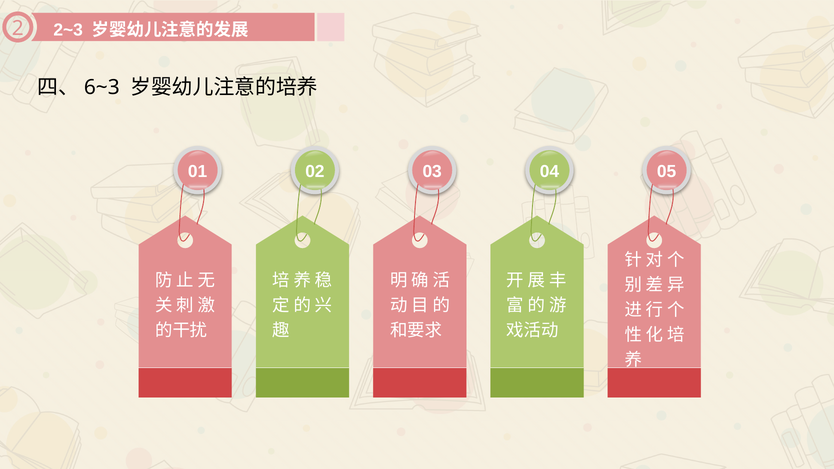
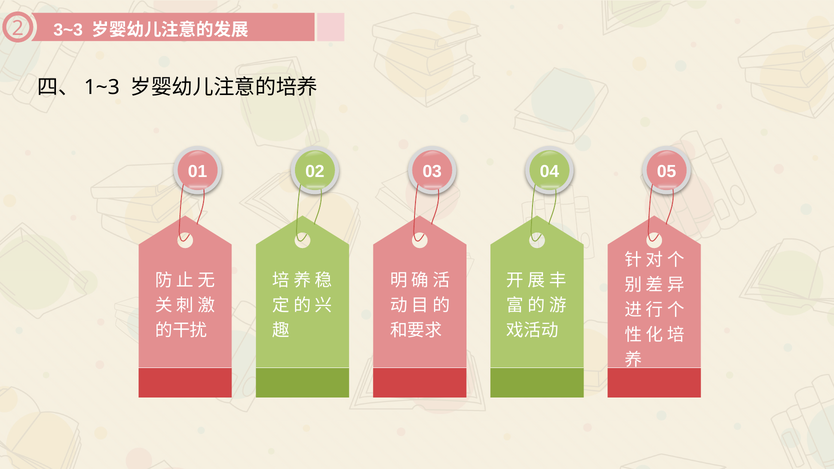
2~3: 2~3 -> 3~3
6~3: 6~3 -> 1~3
